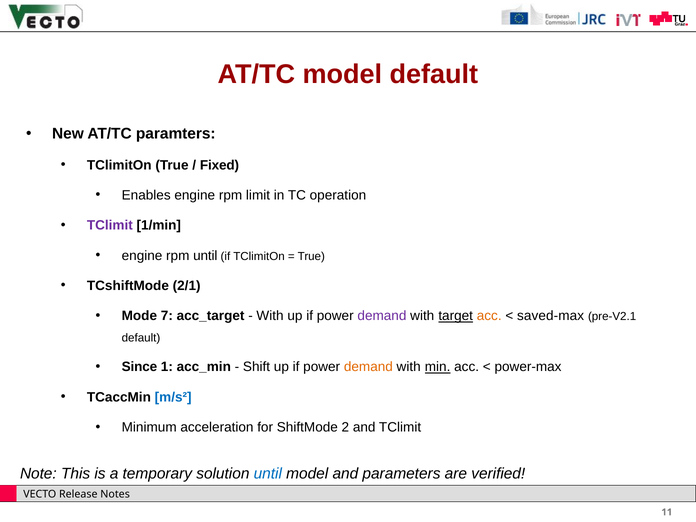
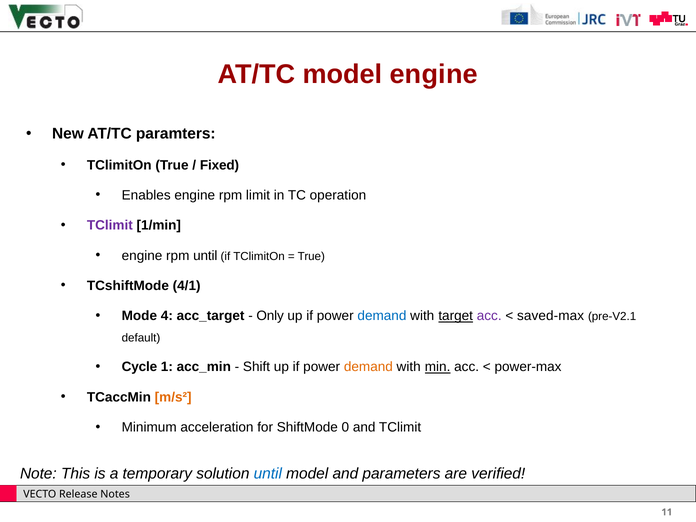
model default: default -> engine
2/1: 2/1 -> 4/1
7: 7 -> 4
With at (270, 316): With -> Only
demand at (382, 316) colour: purple -> blue
acc at (489, 316) colour: orange -> purple
Since: Since -> Cycle
m/s² colour: blue -> orange
2: 2 -> 0
